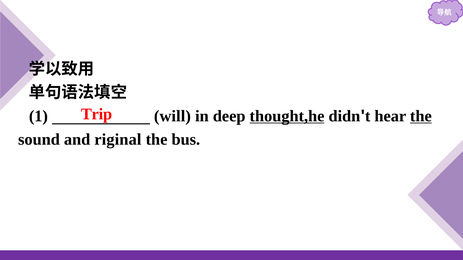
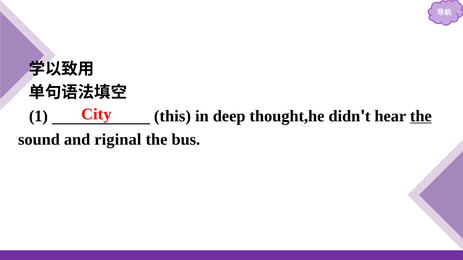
Trip: Trip -> City
will: will -> this
thought,he underline: present -> none
